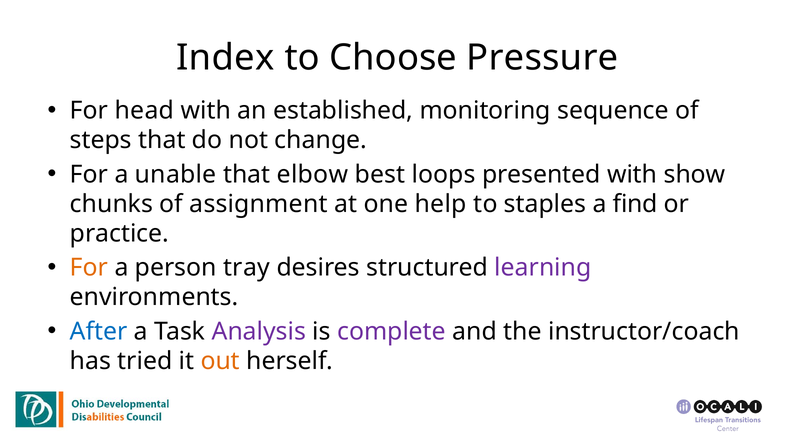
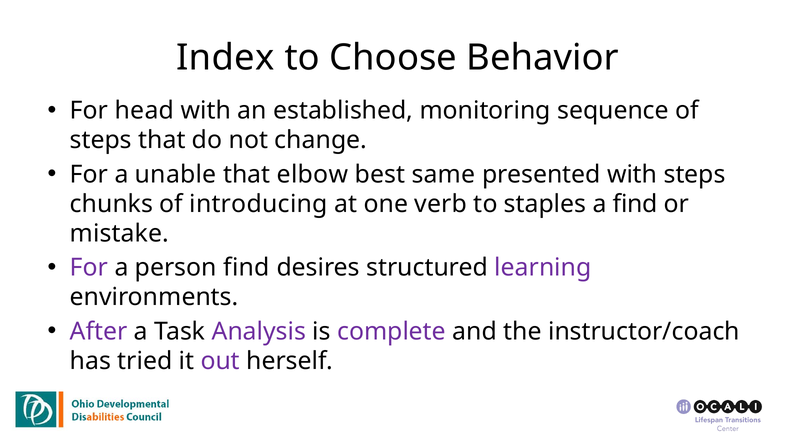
Pressure: Pressure -> Behavior
loops: loops -> same
with show: show -> steps
assignment: assignment -> introducing
help: help -> verb
practice: practice -> mistake
For at (89, 268) colour: orange -> purple
person tray: tray -> find
After colour: blue -> purple
out colour: orange -> purple
